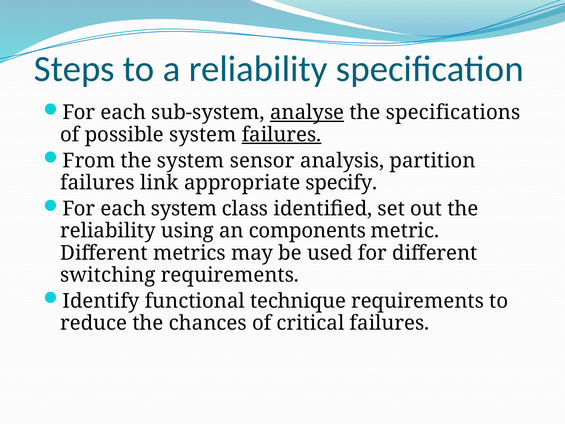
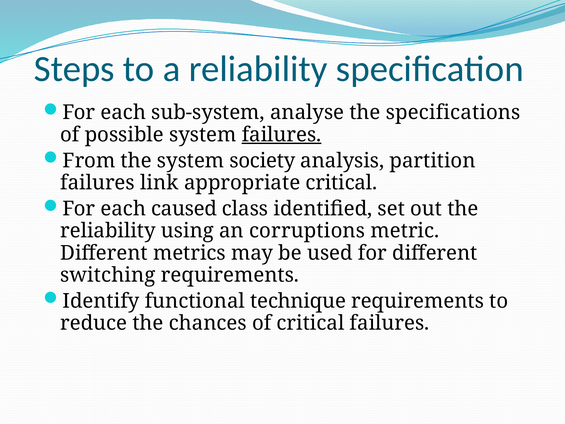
analyse underline: present -> none
sensor: sensor -> society
appropriate specify: specify -> critical
each system: system -> caused
components: components -> corruptions
